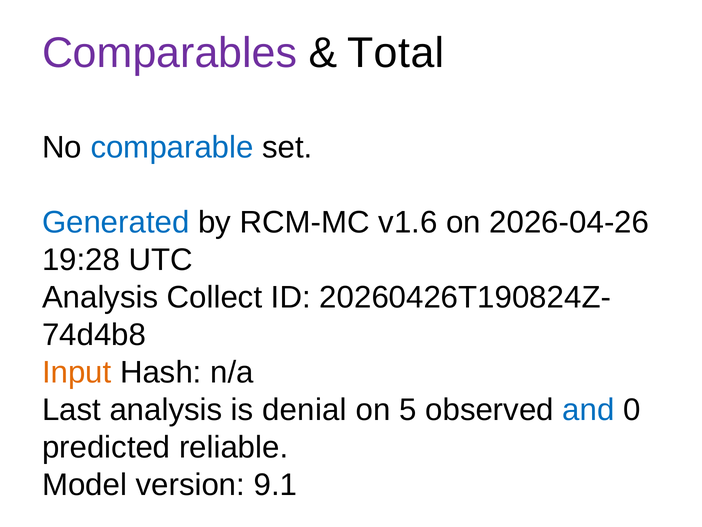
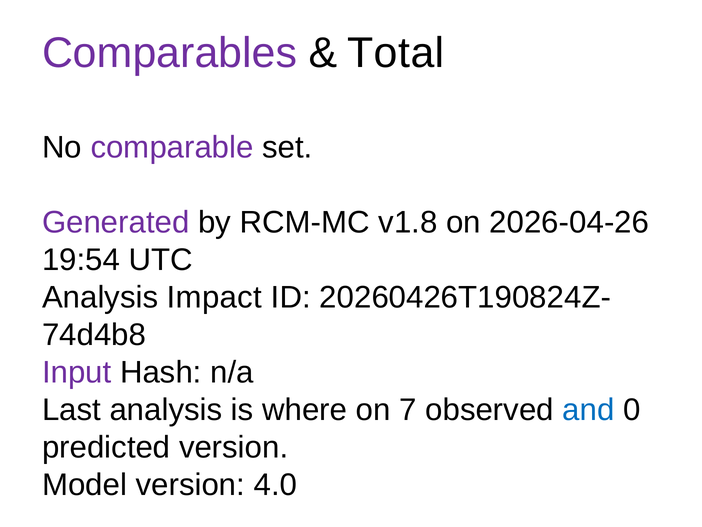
comparable colour: blue -> purple
Generated colour: blue -> purple
v1.6: v1.6 -> v1.8
19:28: 19:28 -> 19:54
Collect: Collect -> Impact
Input colour: orange -> purple
denial: denial -> where
5: 5 -> 7
predicted reliable: reliable -> version
9.1: 9.1 -> 4.0
